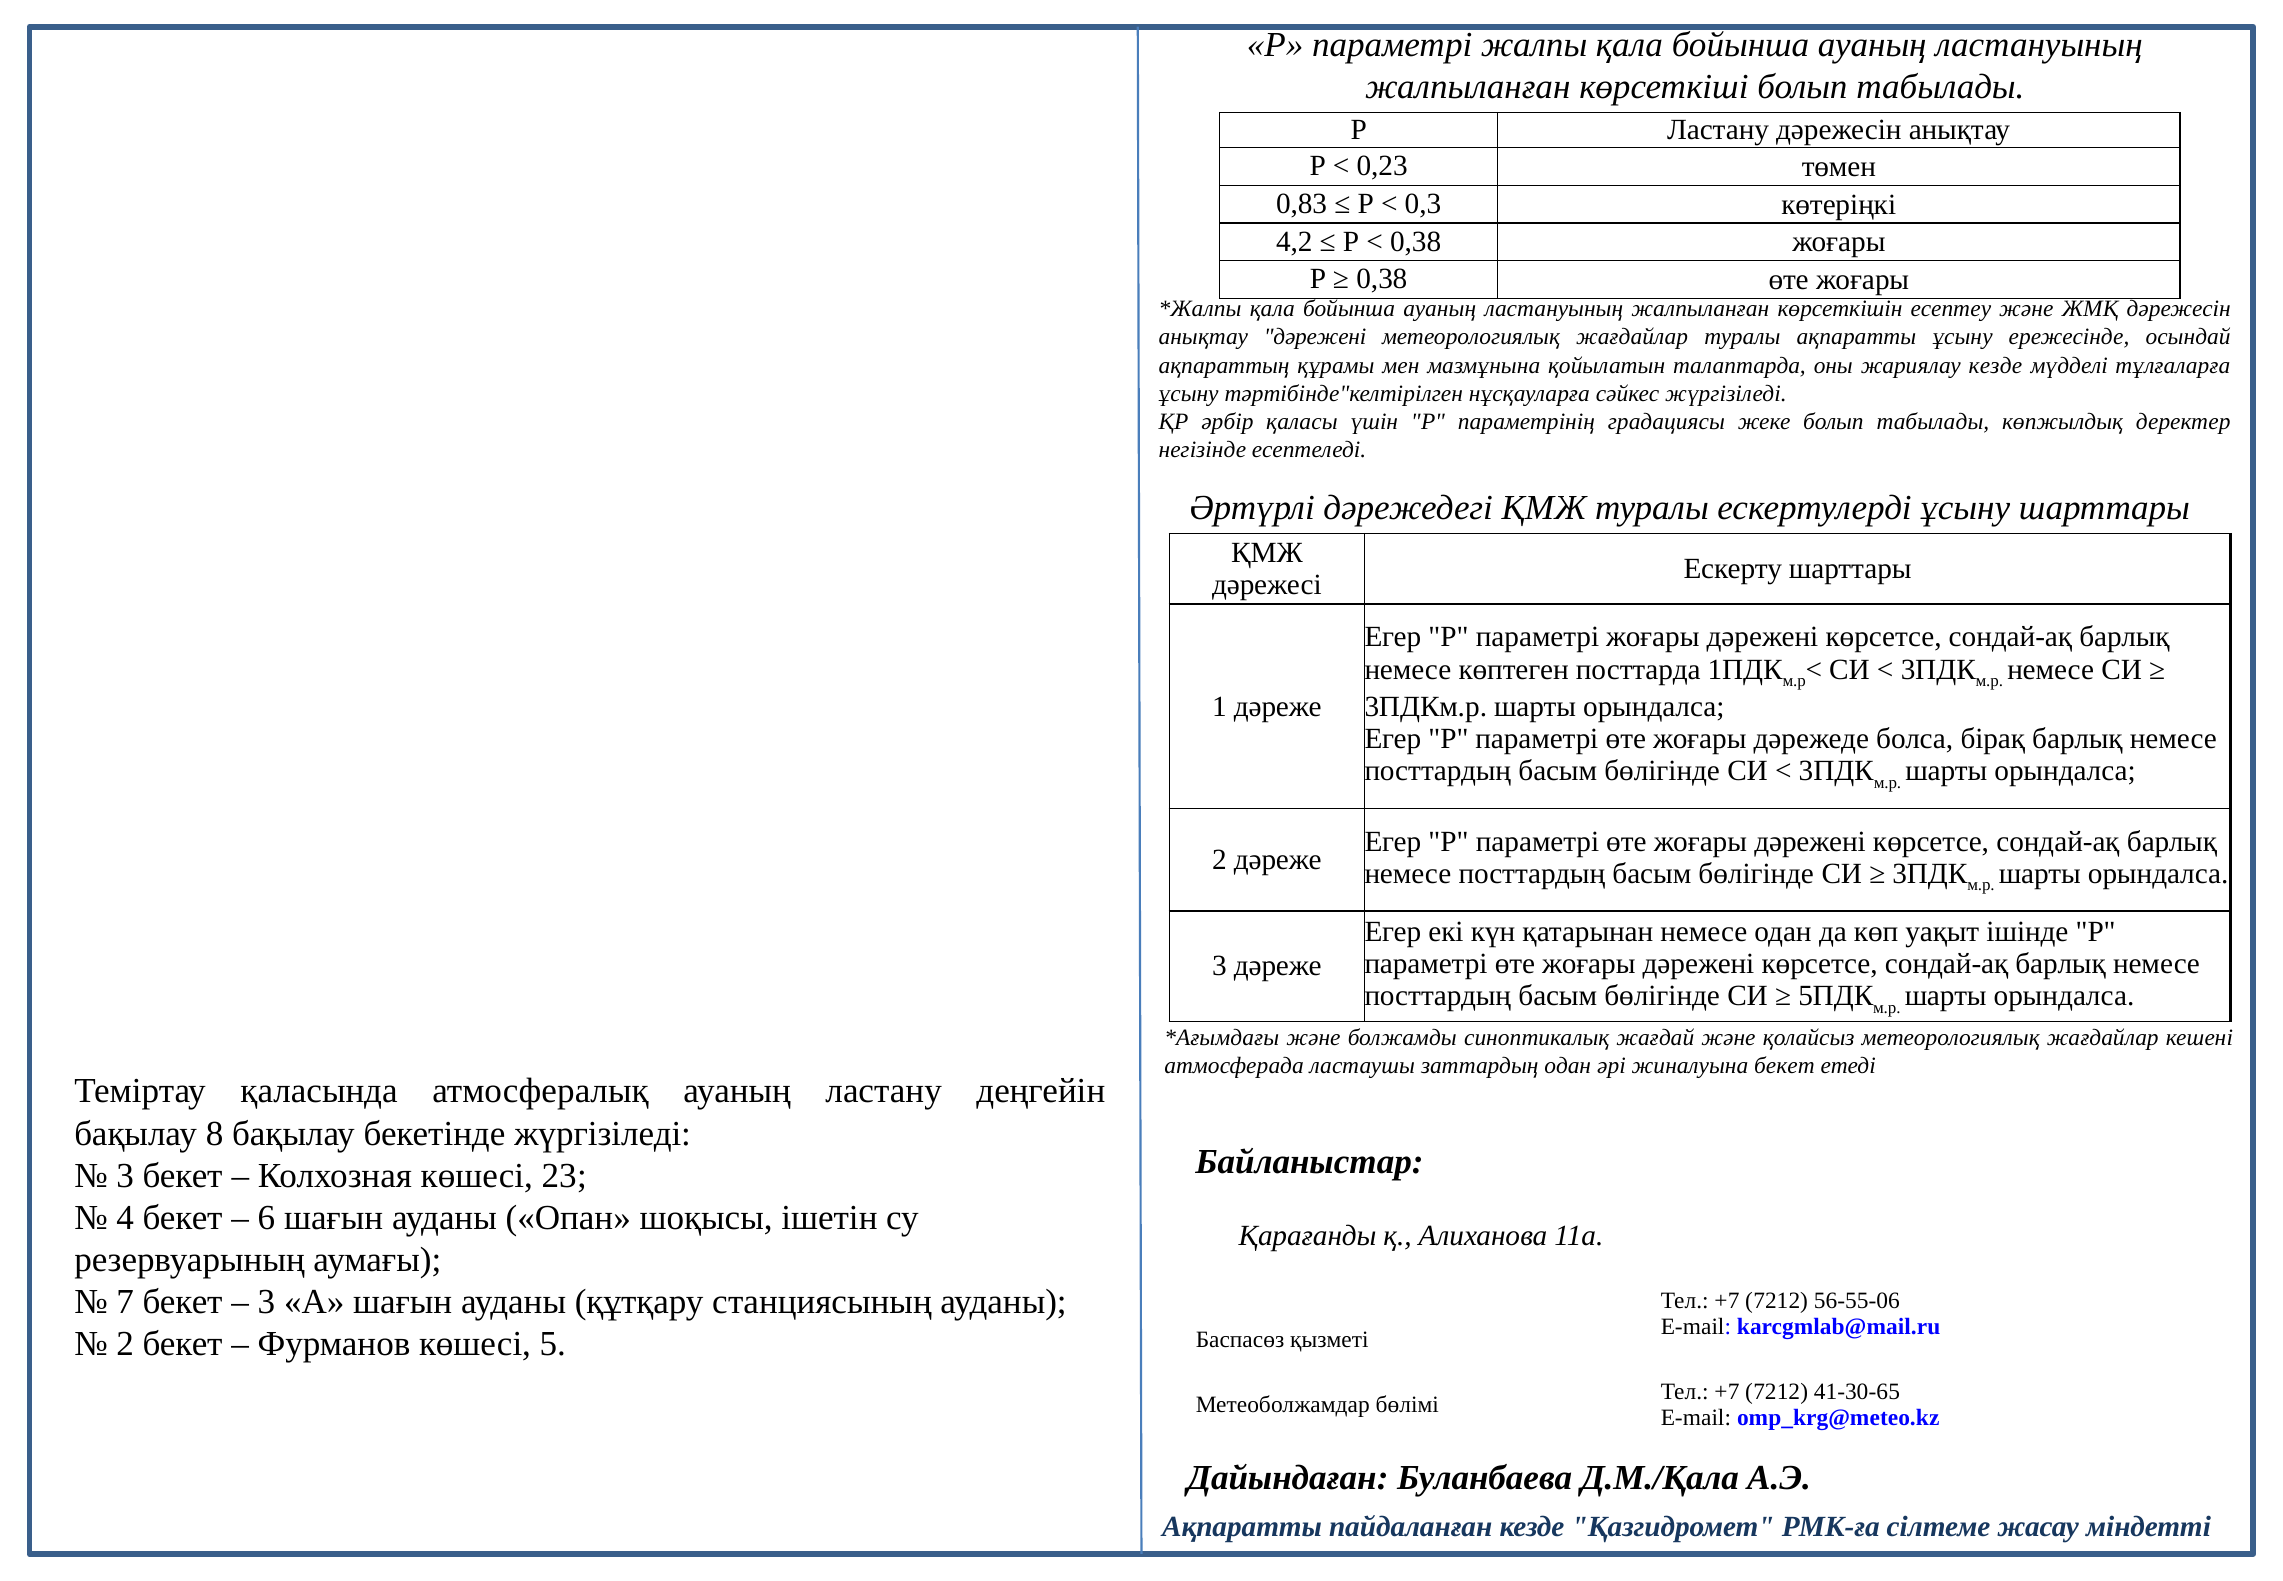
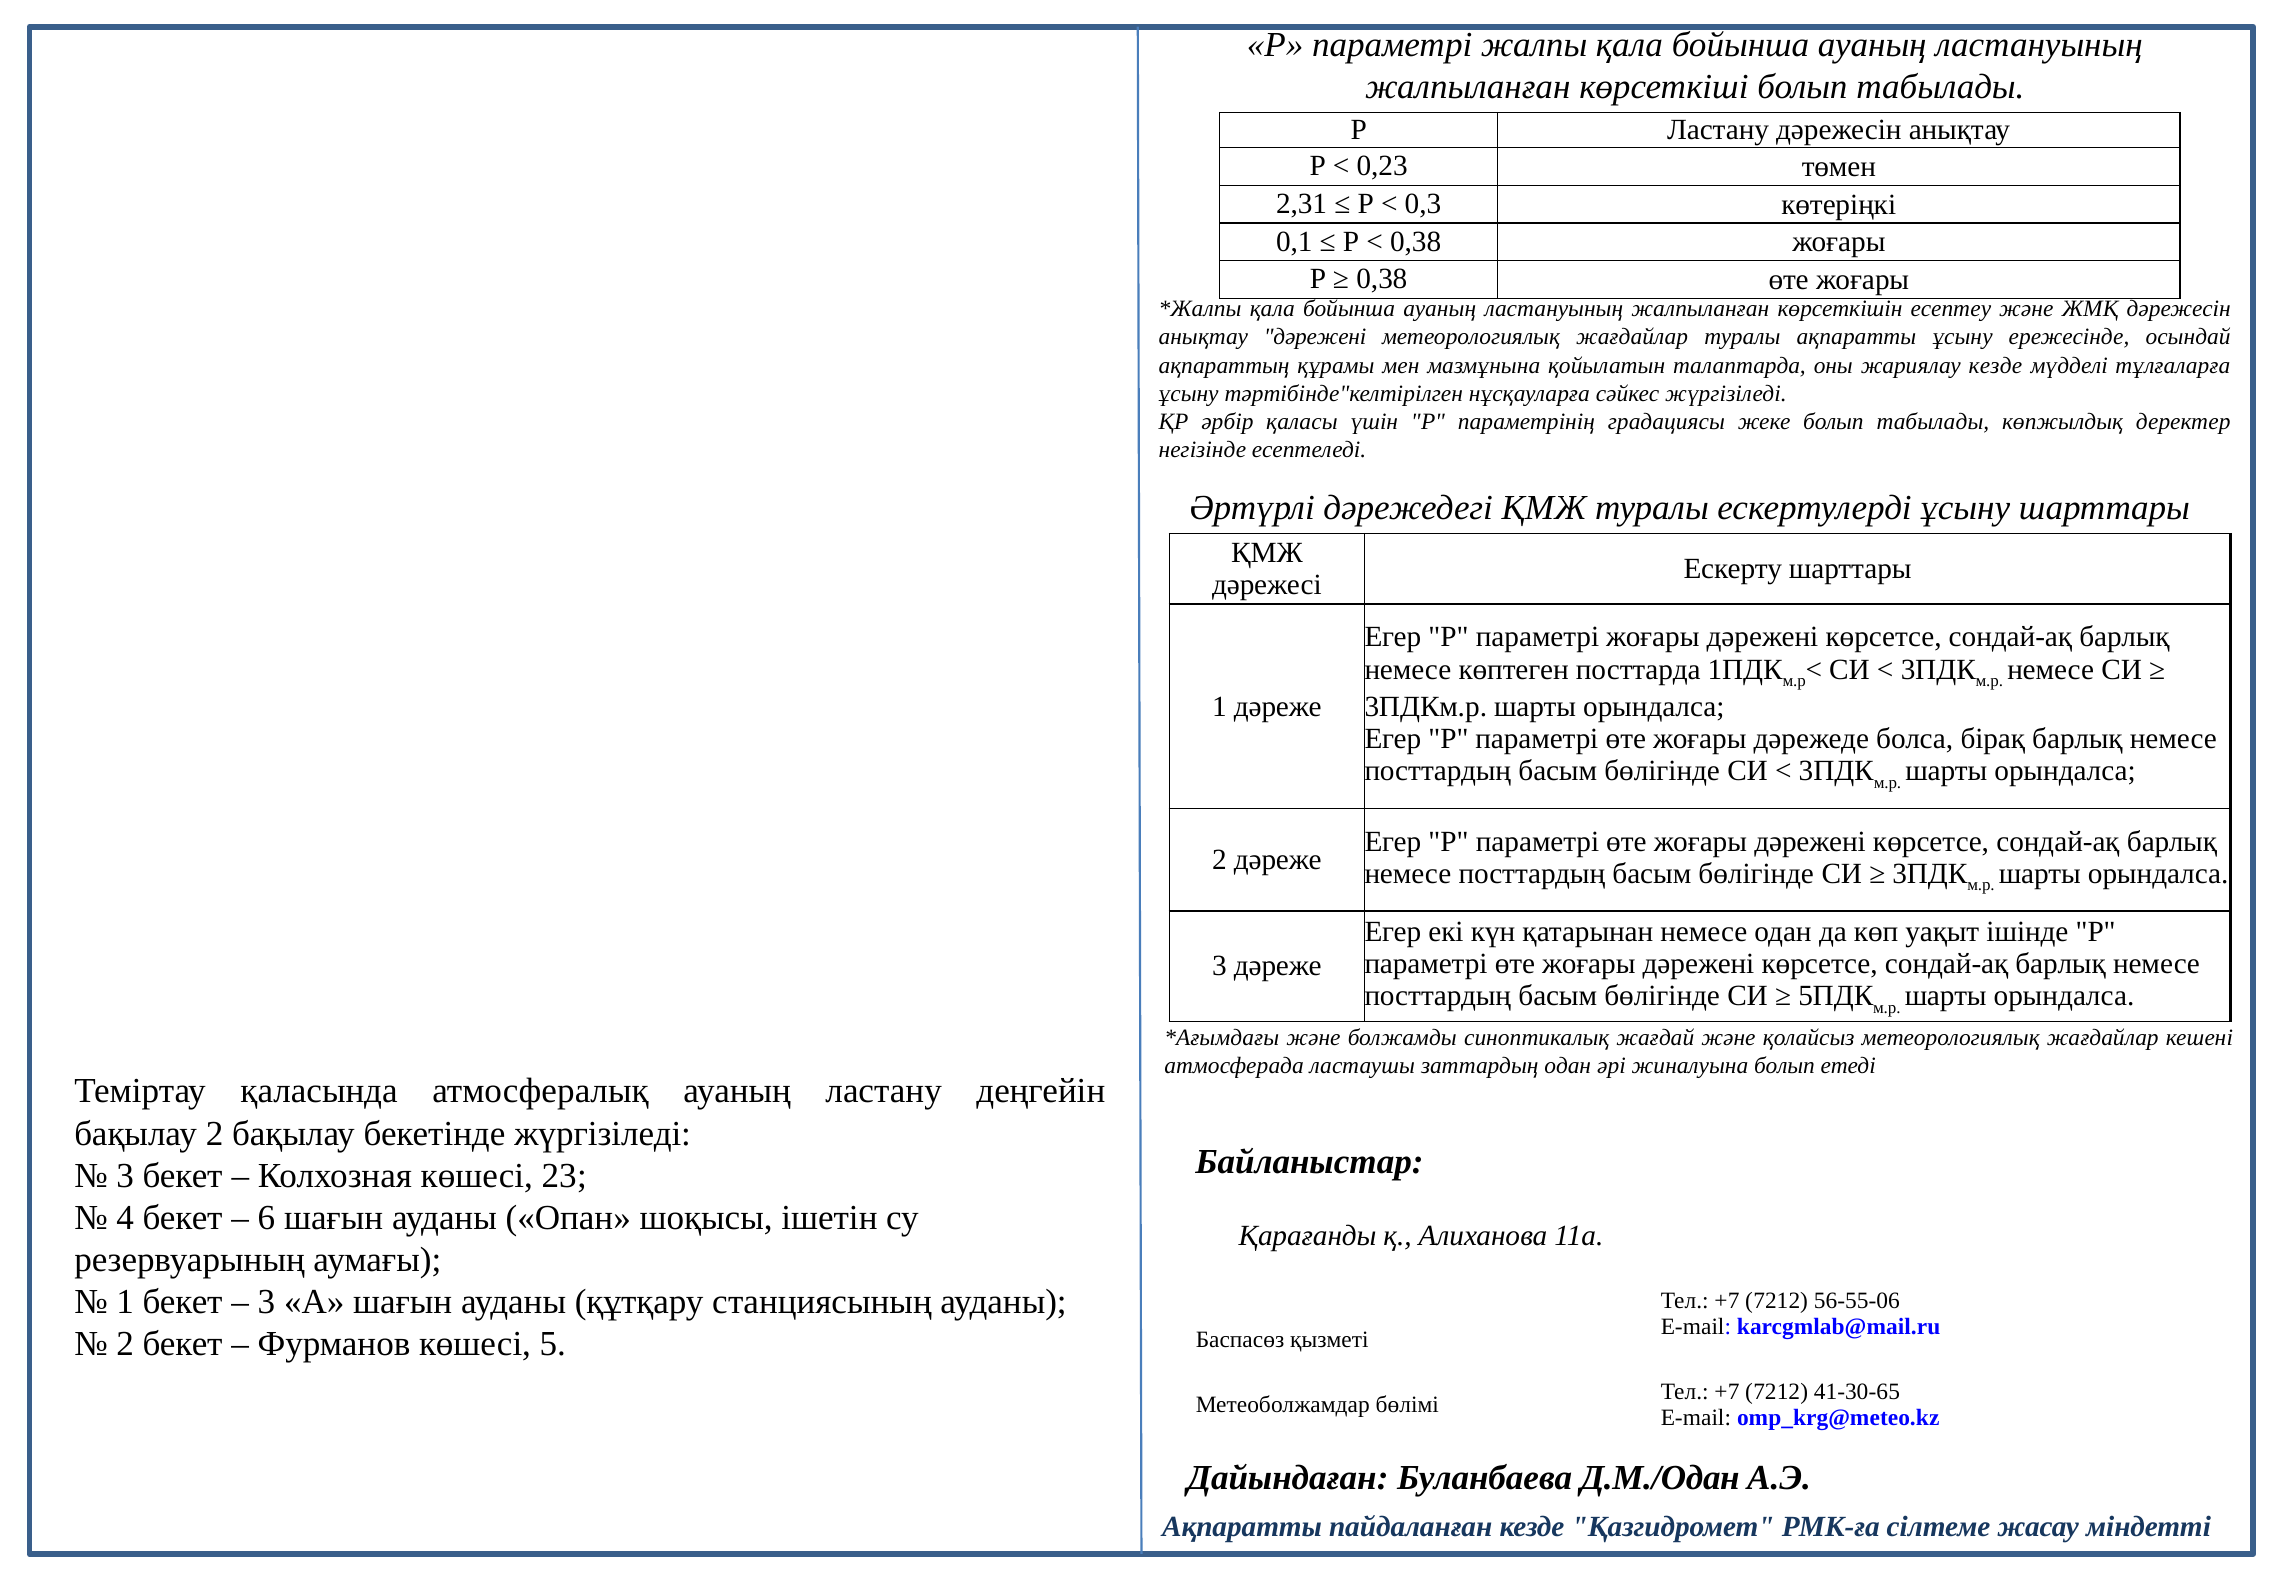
0,83: 0,83 -> 2,31
4,2: 4,2 -> 0,1
жиналуына бекет: бекет -> болып
бақылау 8: 8 -> 2
7 at (125, 1302): 7 -> 1
Д.М./Қала: Д.М./Қала -> Д.М./Одан
